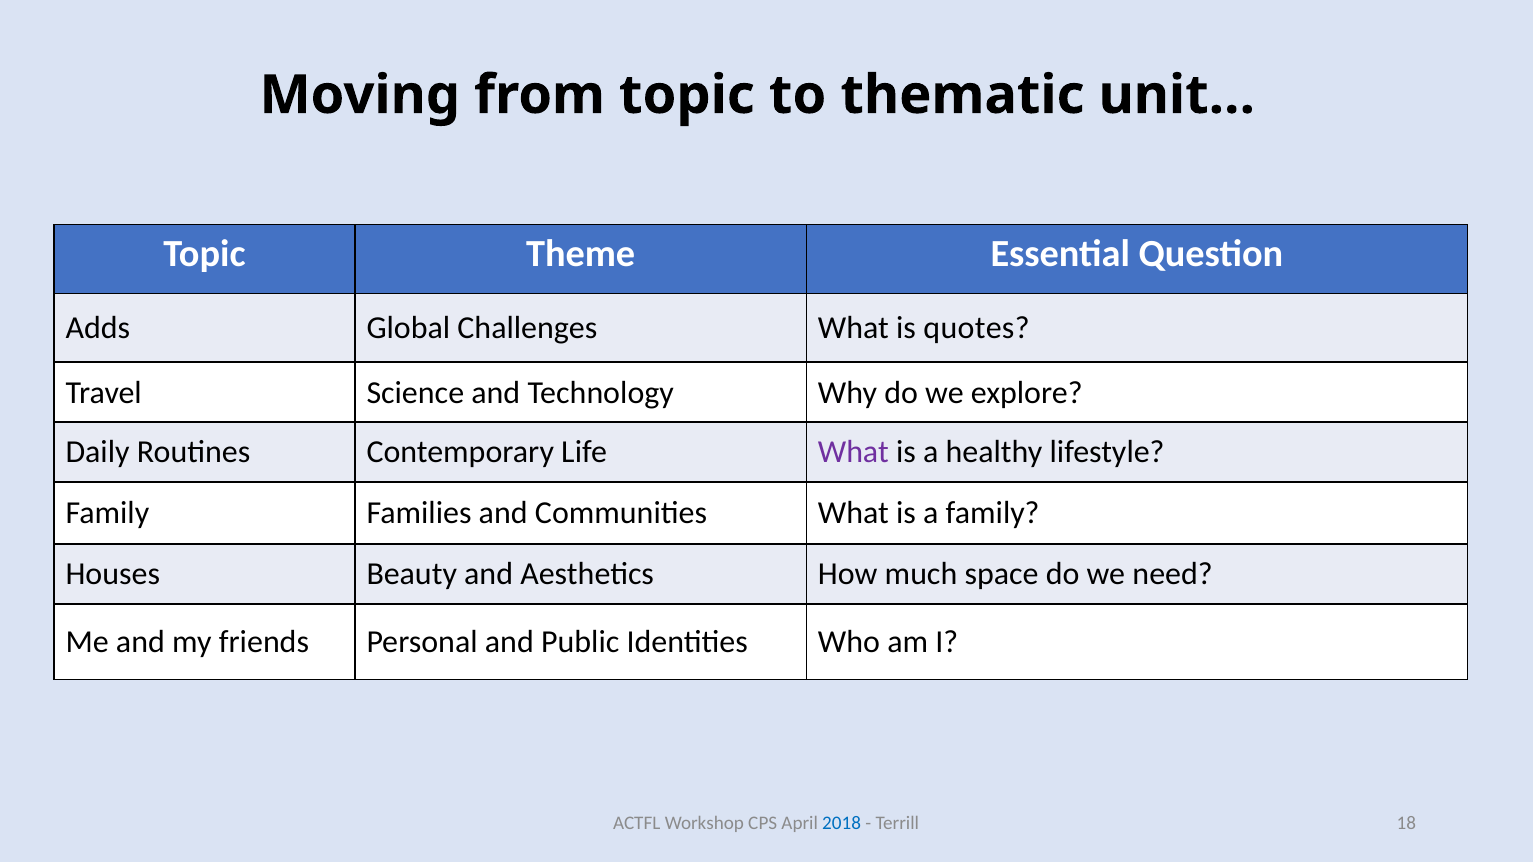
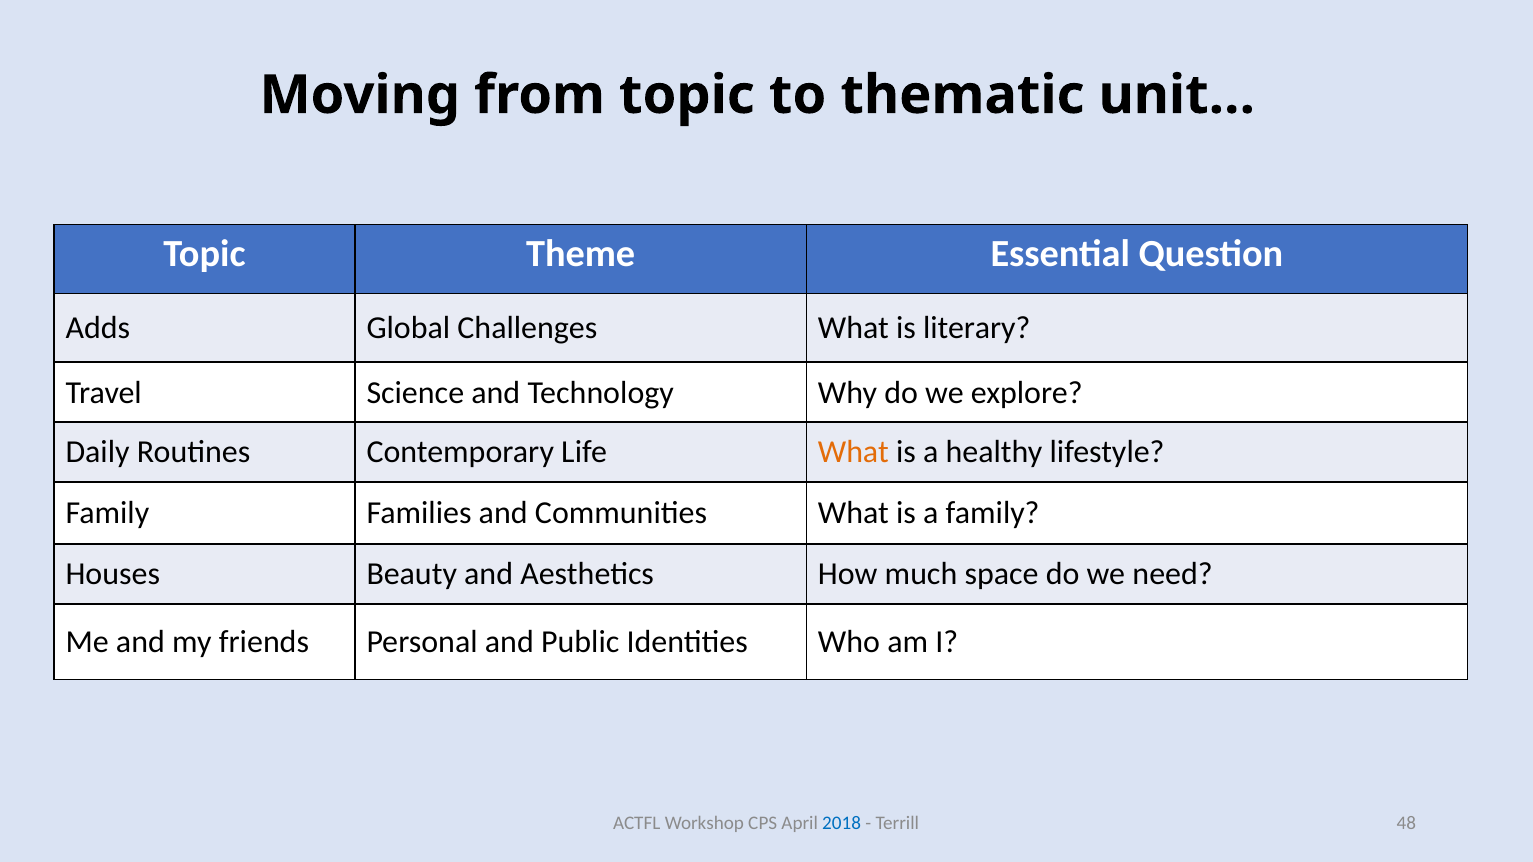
quotes: quotes -> literary
What at (853, 453) colour: purple -> orange
18: 18 -> 48
